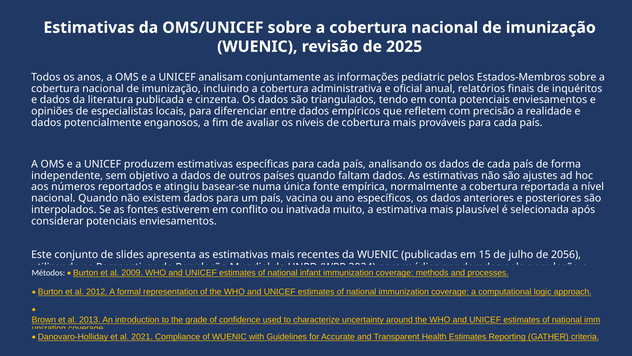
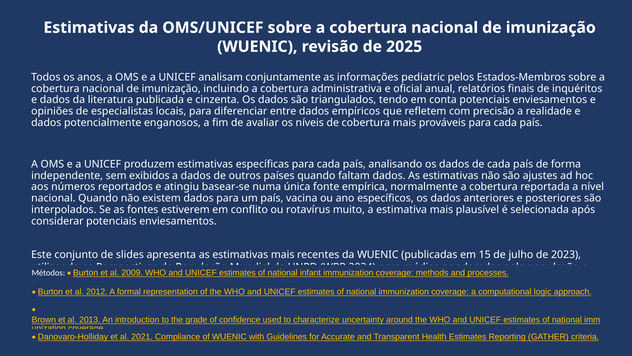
objetivo: objetivo -> exibidos
inativada: inativada -> rotavírus
2056: 2056 -> 2023
